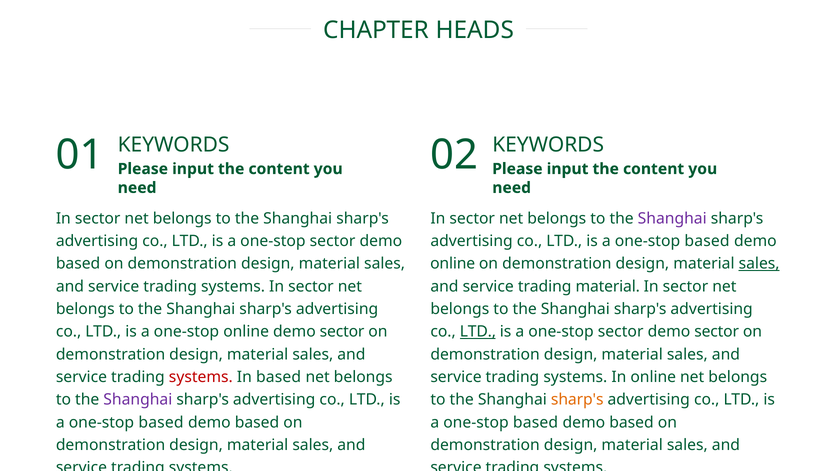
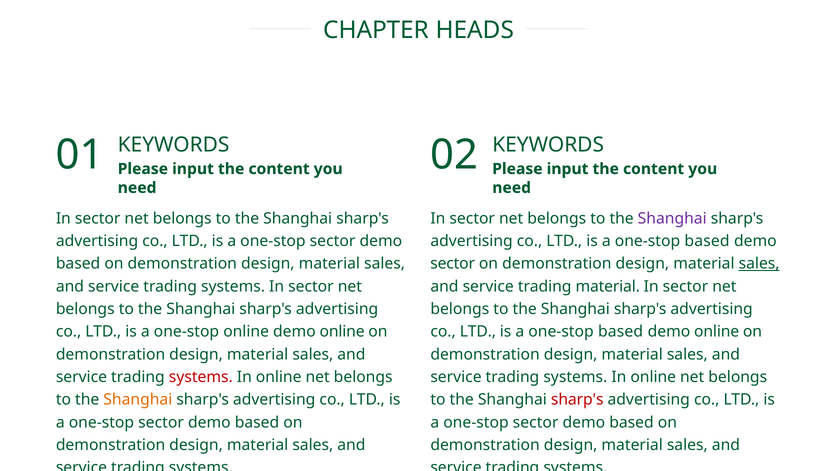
online at (453, 264): online -> sector
online demo sector: sector -> online
LTD at (478, 332) underline: present -> none
sector at (621, 332): sector -> based
sector at (717, 332): sector -> online
based at (279, 377): based -> online
Shanghai at (138, 400) colour: purple -> orange
sharp's at (577, 400) colour: orange -> red
based at (161, 422): based -> sector
based at (536, 422): based -> sector
